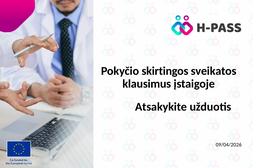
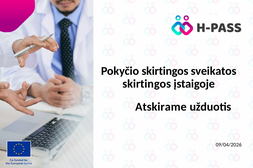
klausimus at (147, 84): klausimus -> skirtingos
Atsakykite: Atsakykite -> Atskirame
